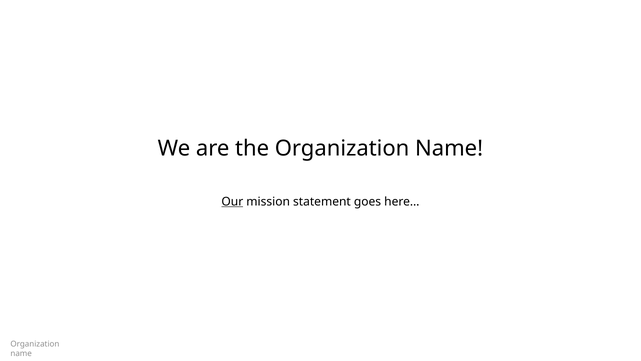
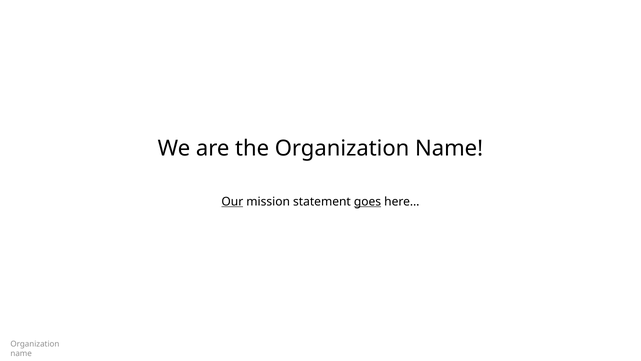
goes underline: none -> present
